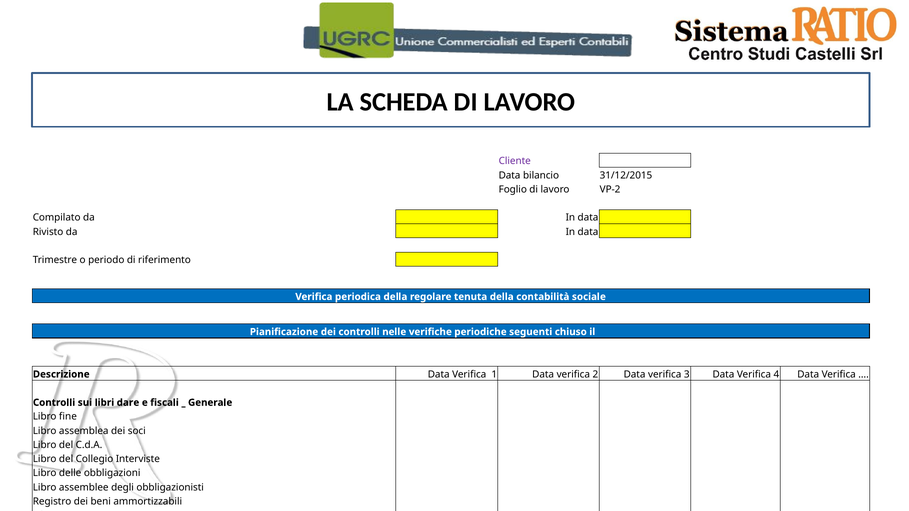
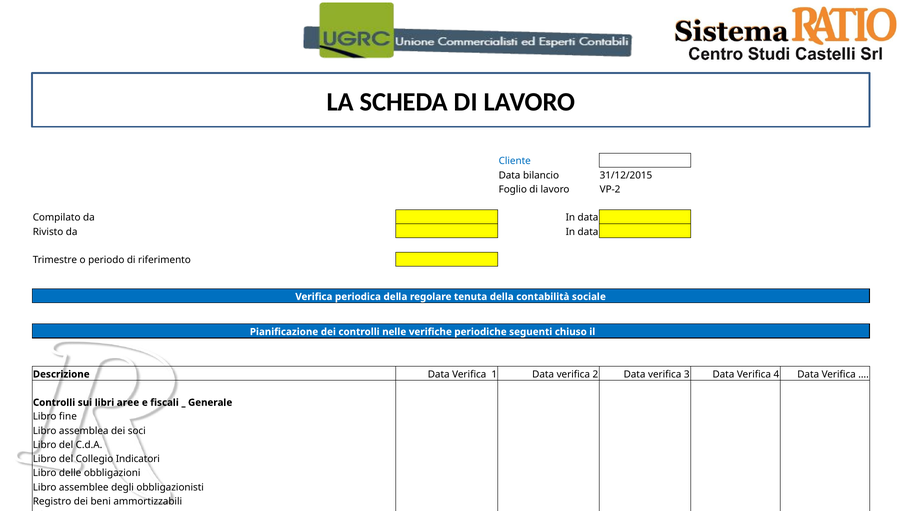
Cliente colour: purple -> blue
dare: dare -> aree
Interviste: Interviste -> Indicatori
